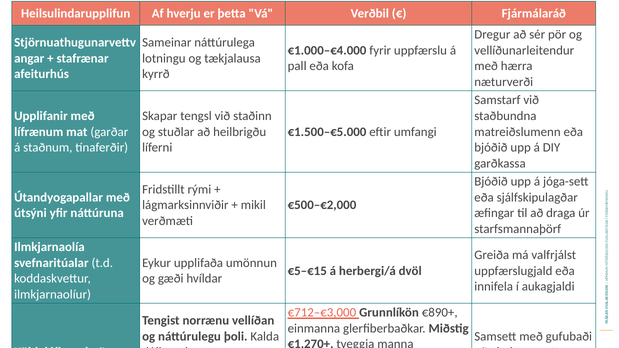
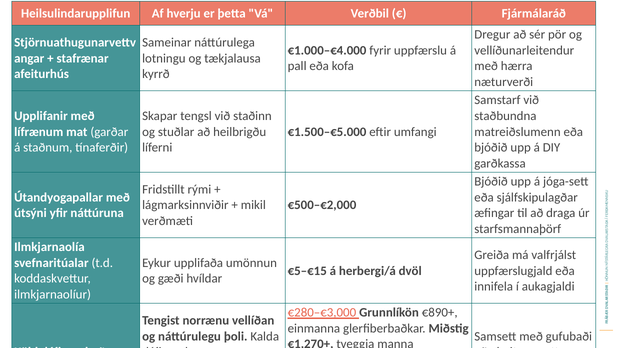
€712–€3,000: €712–€3,000 -> €280–€3,000
